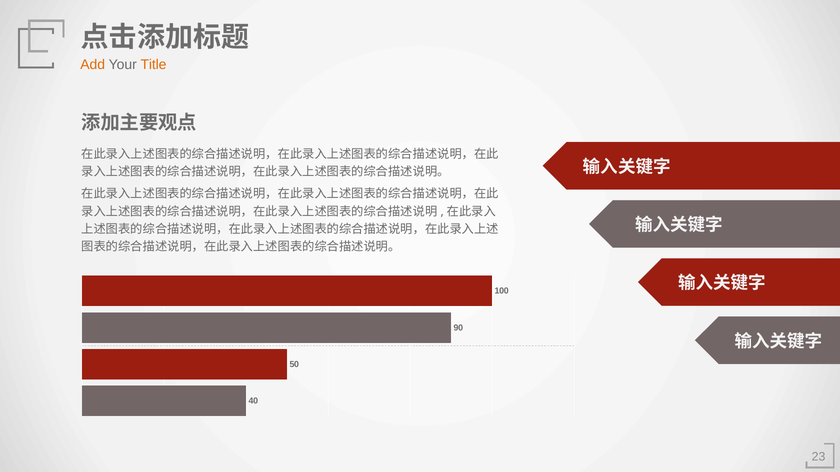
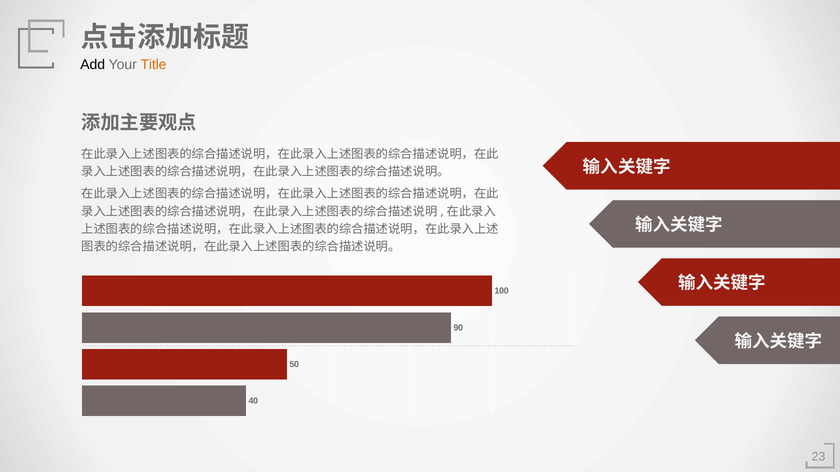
Add colour: orange -> black
